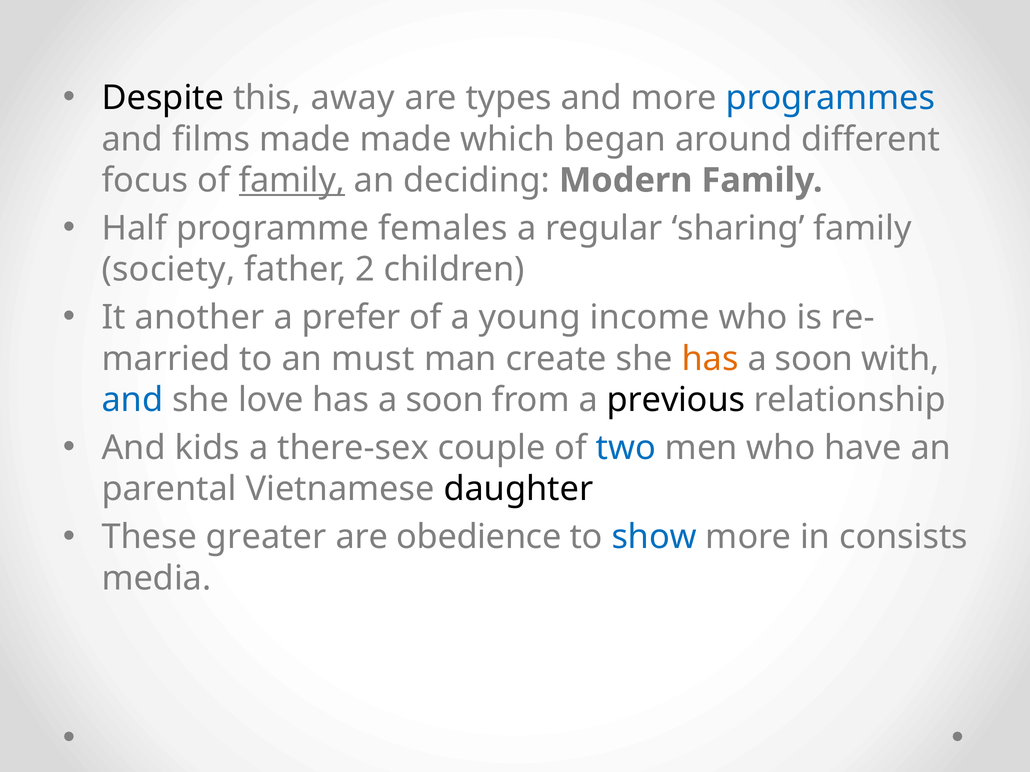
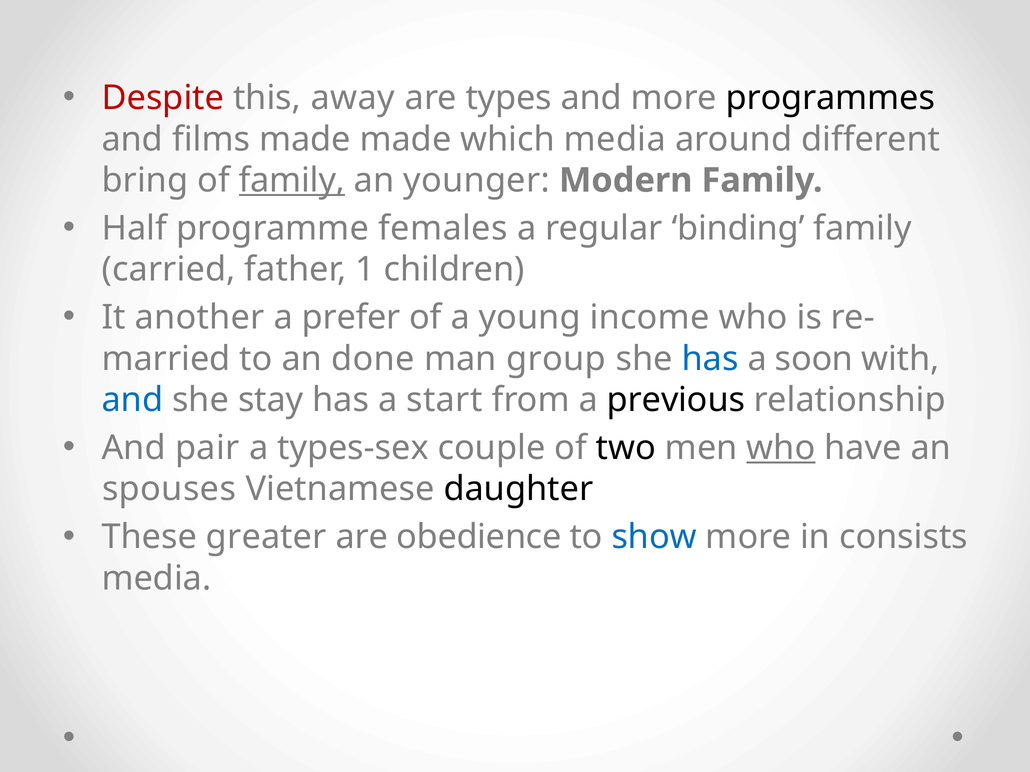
Despite colour: black -> red
programmes colour: blue -> black
which began: began -> media
focus: focus -> bring
deciding: deciding -> younger
sharing: sharing -> binding
society: society -> carried
2: 2 -> 1
must: must -> done
create: create -> group
has at (710, 359) colour: orange -> blue
love: love -> stay
soon at (445, 400): soon -> start
kids: kids -> pair
there-sex: there-sex -> types-sex
two colour: blue -> black
who at (781, 448) underline: none -> present
parental: parental -> spouses
